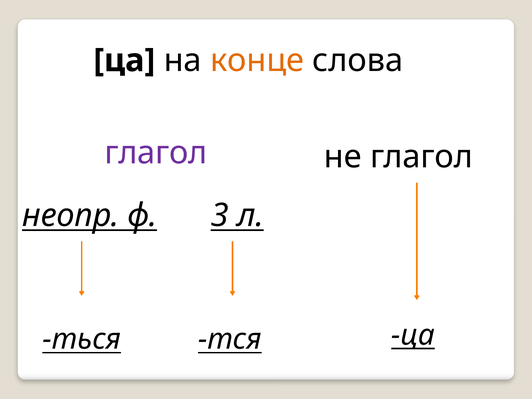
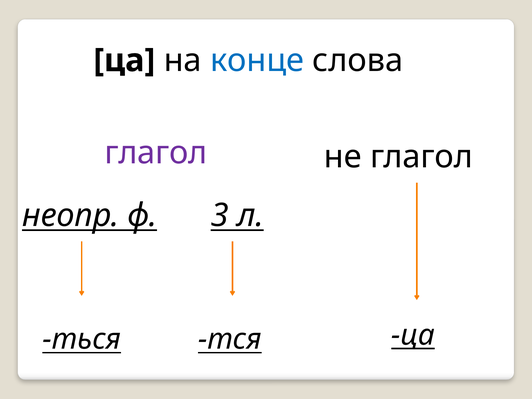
конце colour: orange -> blue
